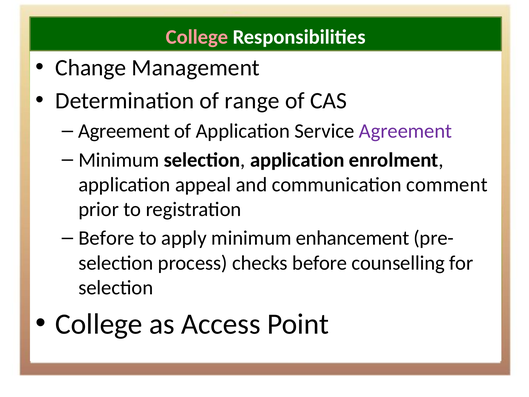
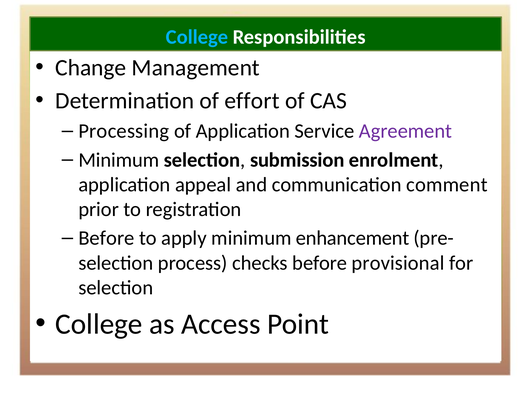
College at (197, 37) colour: pink -> light blue
range: range -> effort
Agreement at (124, 131): Agreement -> Processing
selection application: application -> submission
counselling: counselling -> provisional
